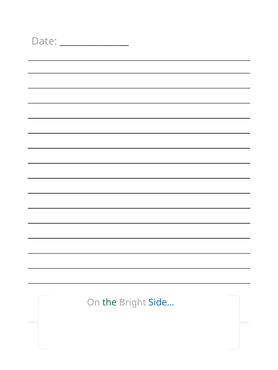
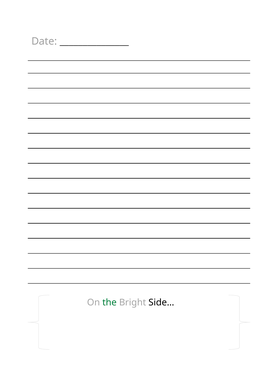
Side… colour: blue -> black
